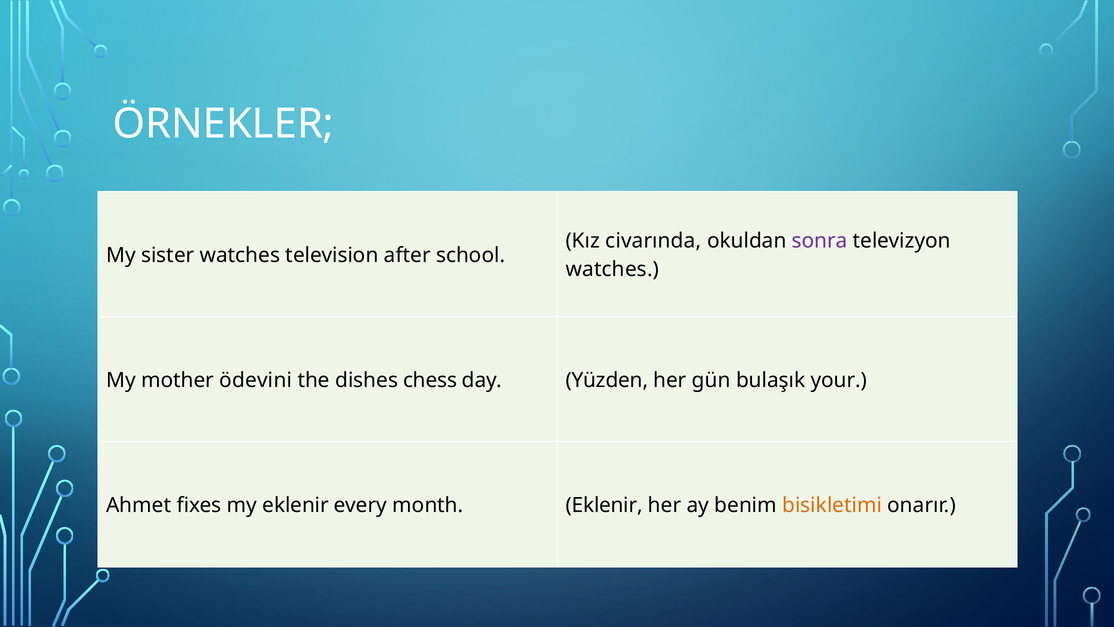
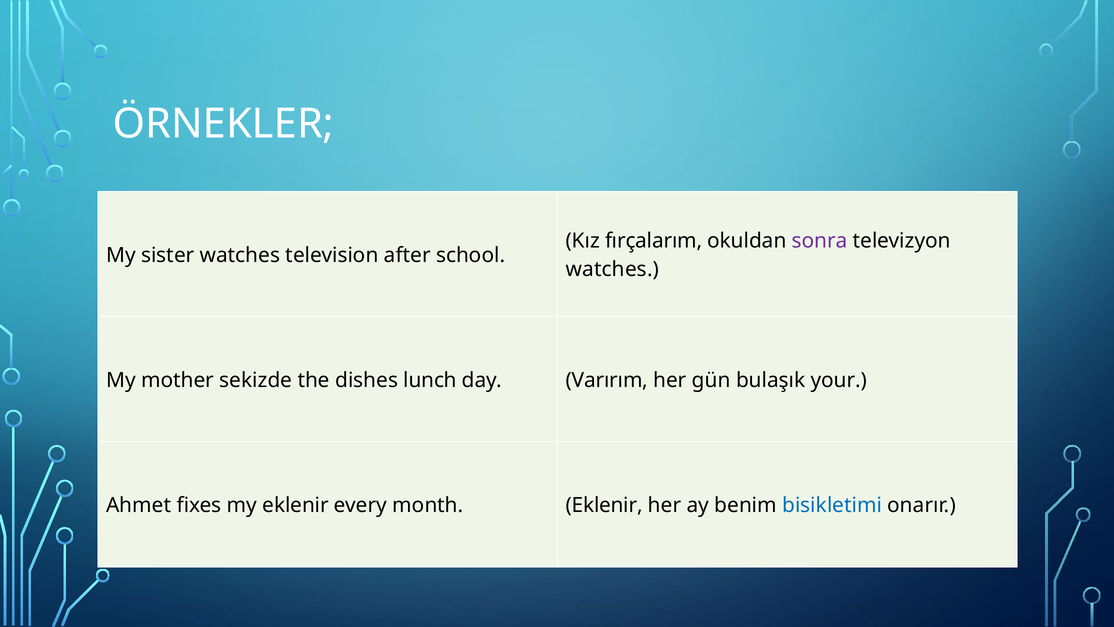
civarında: civarında -> fırçalarım
ödevini: ödevini -> sekizde
chess: chess -> lunch
Yüzden: Yüzden -> Varırım
bisikletimi colour: orange -> blue
